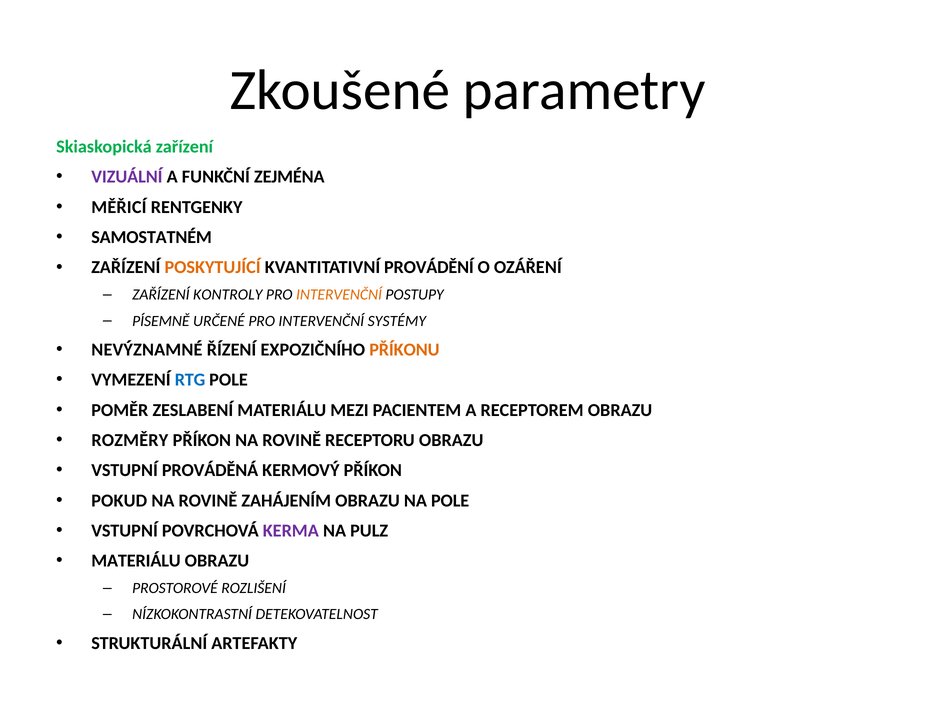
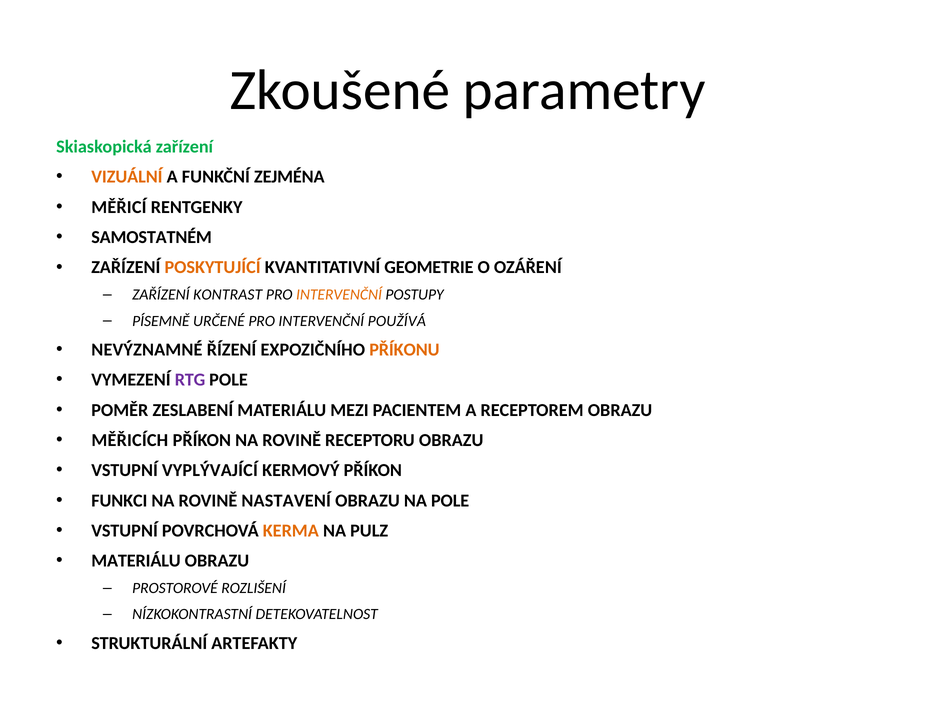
VIZUÁLNÍ colour: purple -> orange
PROVÁDĚNÍ: PROVÁDĚNÍ -> GEOMETRIE
KONTROLY: KONTROLY -> KONTRAST
SYSTÉMY: SYSTÉMY -> POUŽÍVÁ
RTG colour: blue -> purple
ROZMĚRY: ROZMĚRY -> MĚŘICÍCH
PROVÁDĚNÁ: PROVÁDĚNÁ -> VYPLÝVAJÍCÍ
POKUD: POKUD -> FUNKCI
ZAHÁJENÍM: ZAHÁJENÍM -> NASTAVENÍ
KERMA colour: purple -> orange
